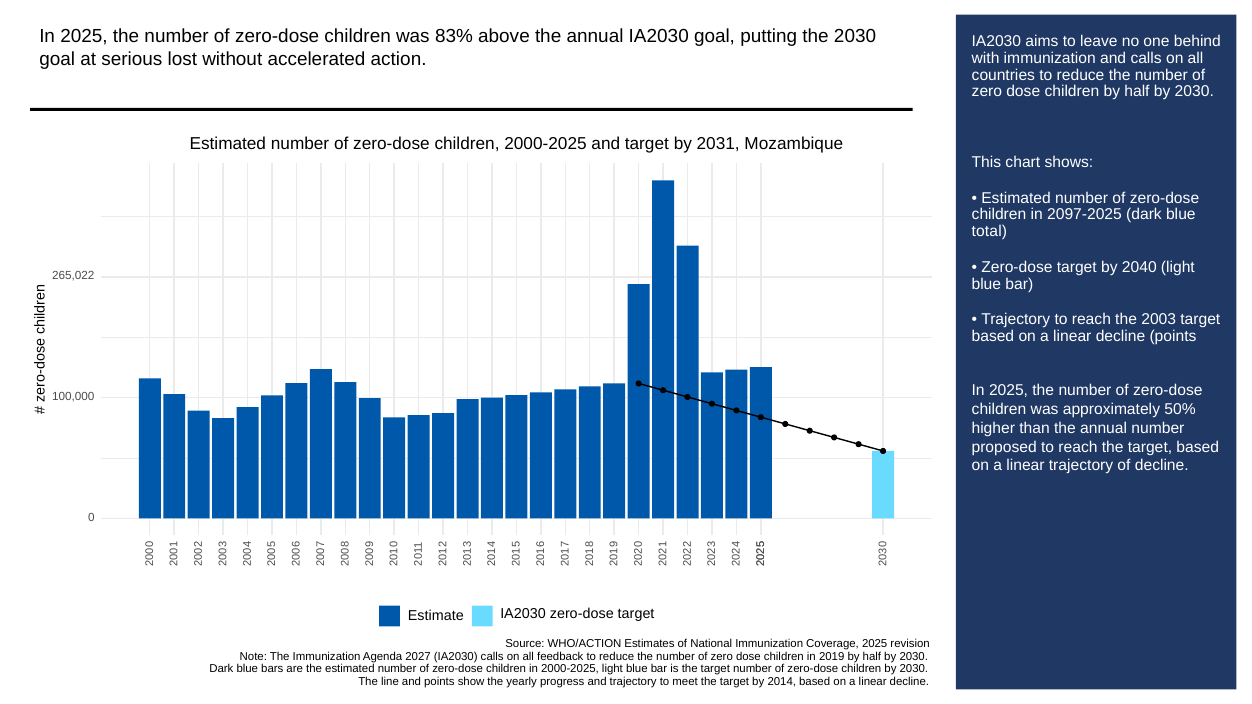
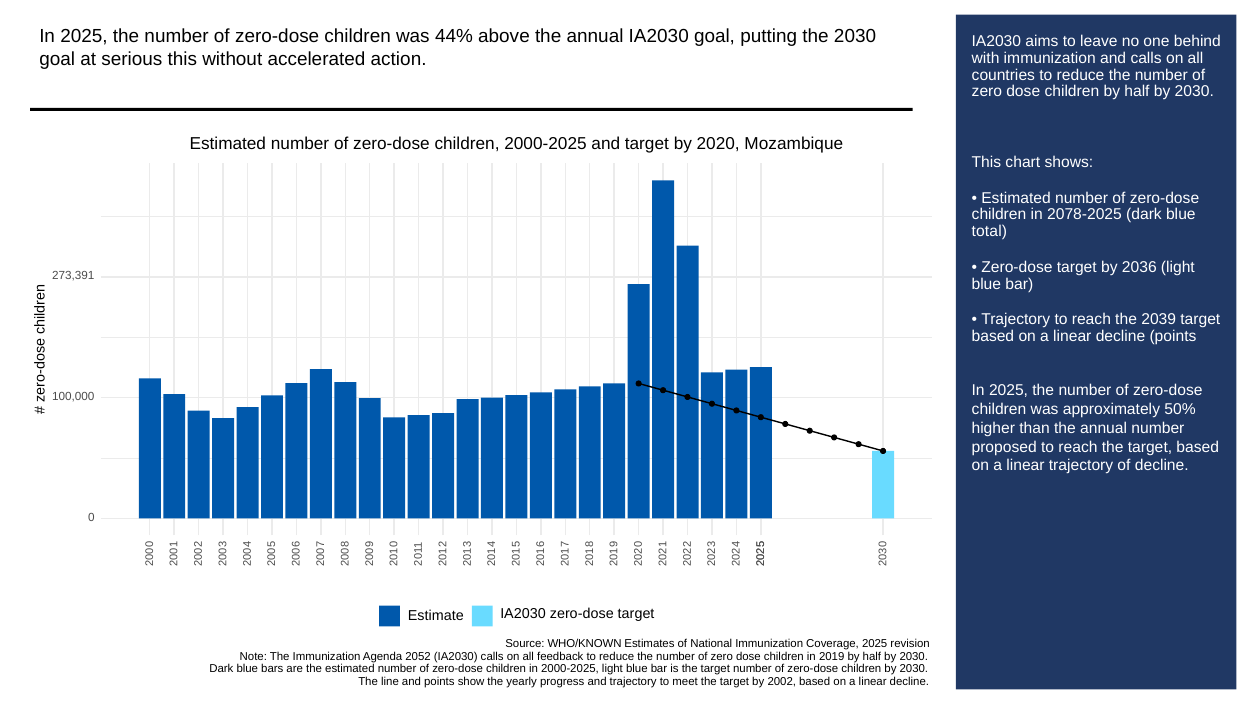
83%: 83% -> 44%
serious lost: lost -> this
2031: 2031 -> 2020
2097-2025: 2097-2025 -> 2078-2025
2040: 2040 -> 2036
265,022: 265,022 -> 273,391
2003: 2003 -> 2039
WHO/ACTION: WHO/ACTION -> WHO/KNOWN
2027: 2027 -> 2052
2014: 2014 -> 2002
